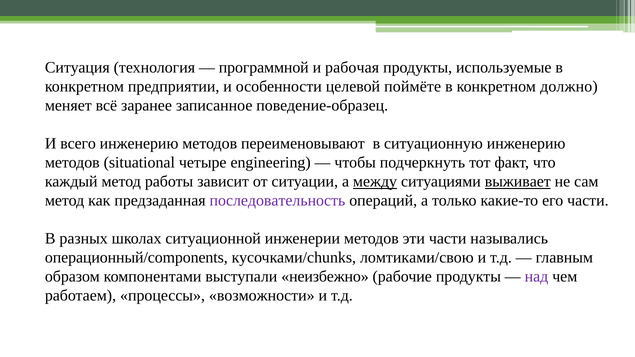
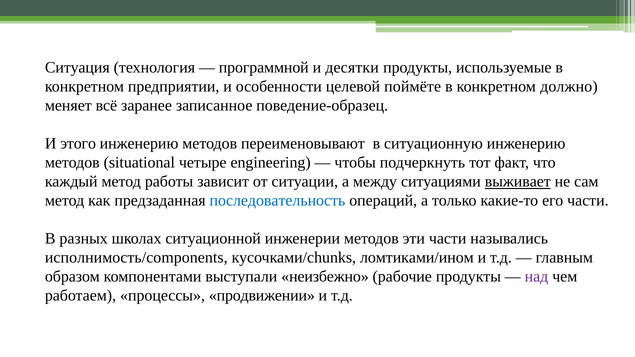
рабочая: рабочая -> десятки
всего: всего -> этого
между underline: present -> none
последовательность colour: purple -> blue
операционный/components: операционный/components -> исполнимость/components
ломтиками/свою: ломтиками/свою -> ломтиками/ином
возможности: возможности -> продвижении
